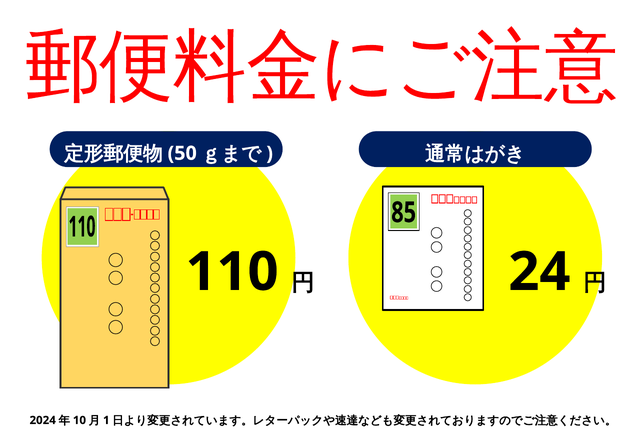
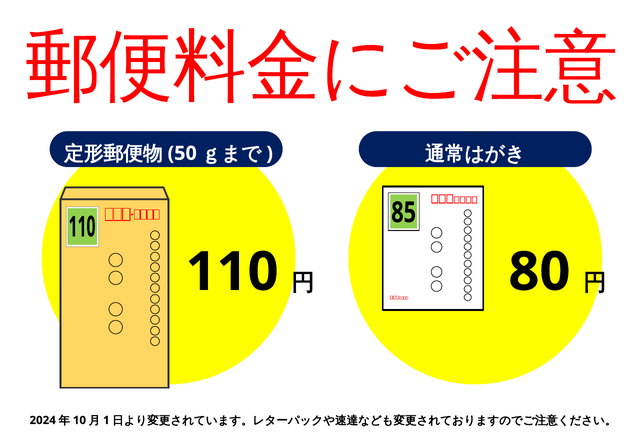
24: 24 -> 80
